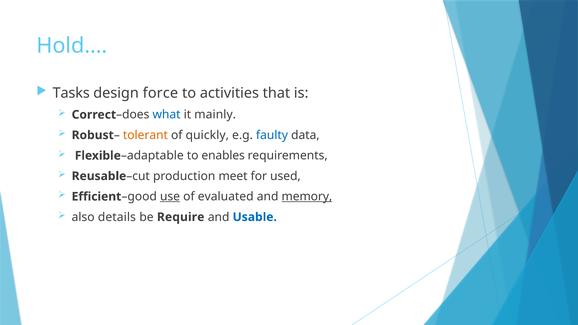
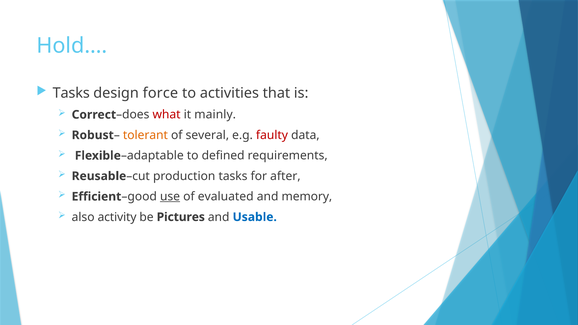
what colour: blue -> red
quickly: quickly -> several
faulty colour: blue -> red
enables: enables -> defined
production meet: meet -> tasks
used: used -> after
memory underline: present -> none
details: details -> activity
Require: Require -> Pictures
